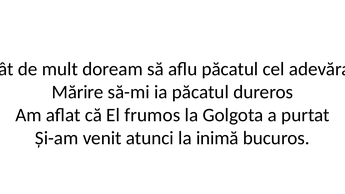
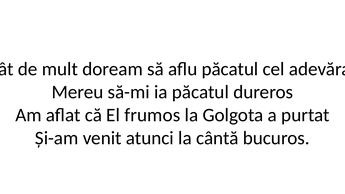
Mărire: Mărire -> Mereu
inimă: inimă -> cântă
